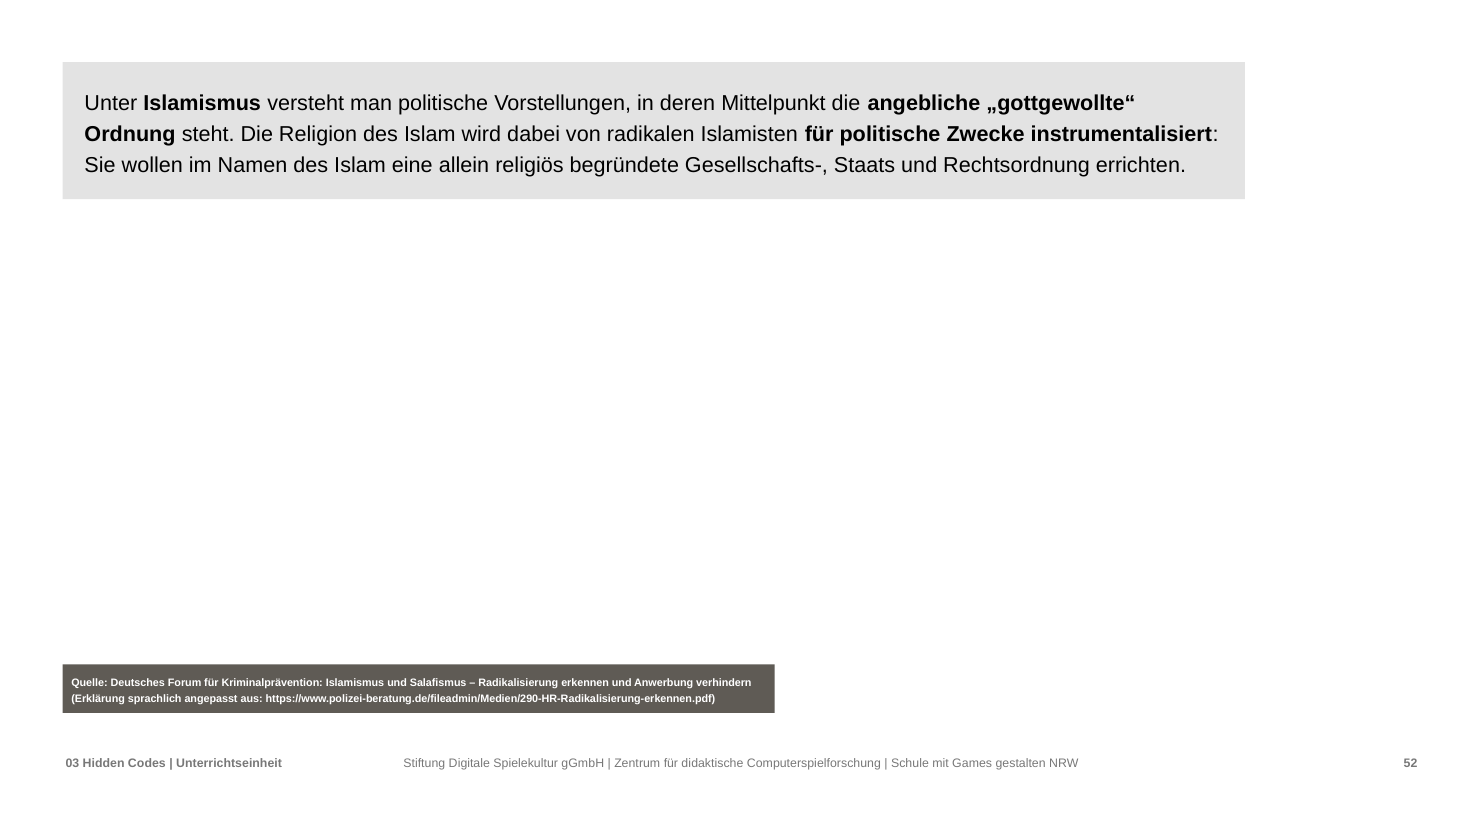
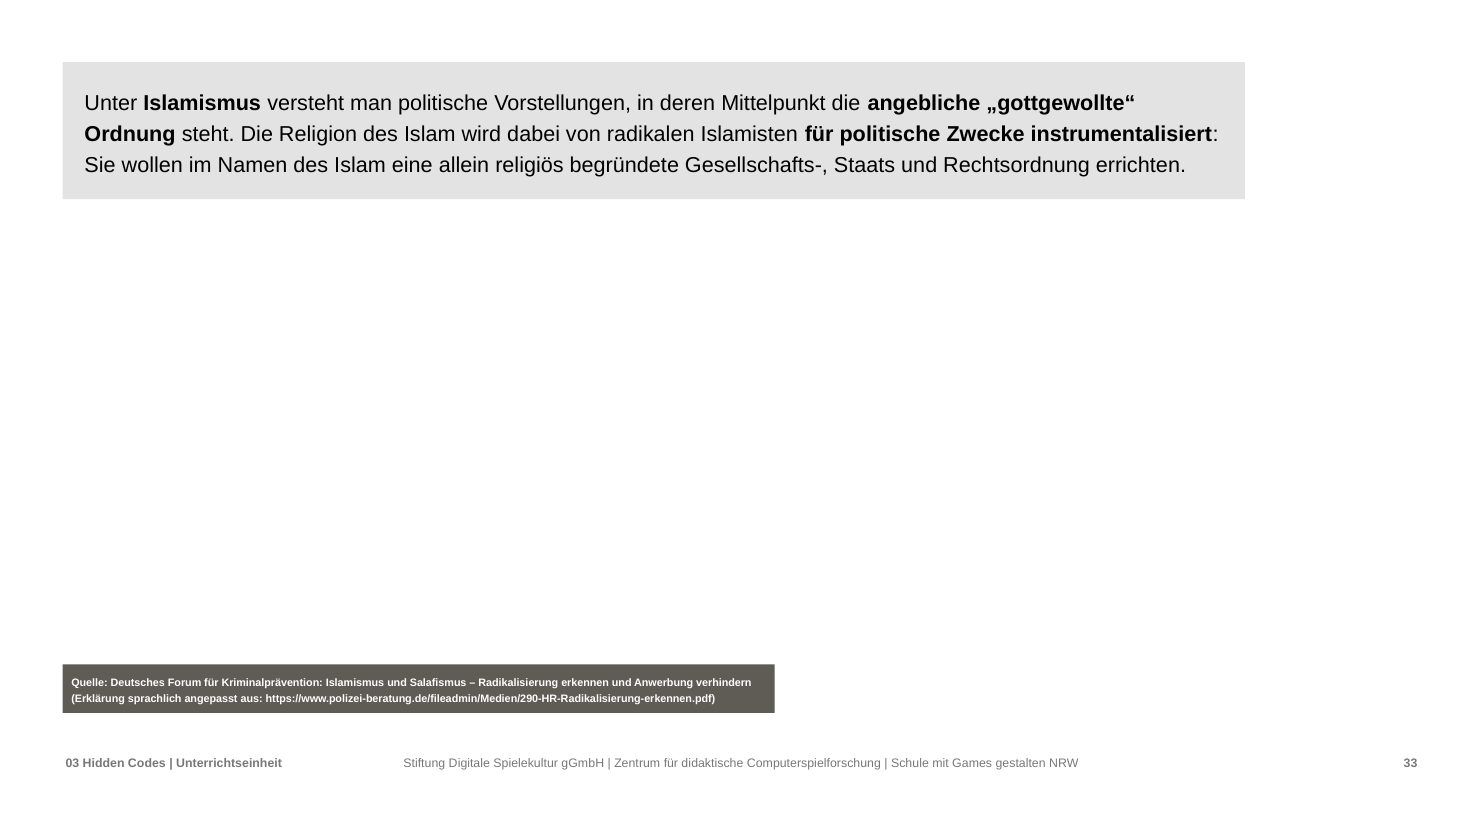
52: 52 -> 33
